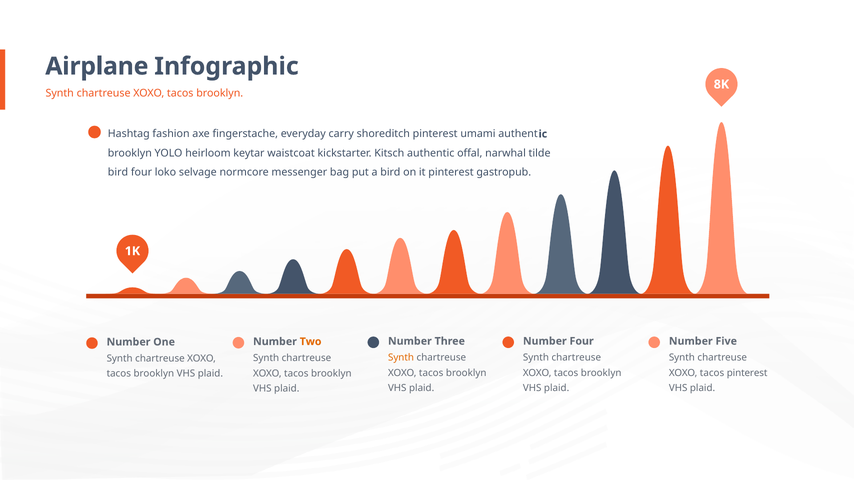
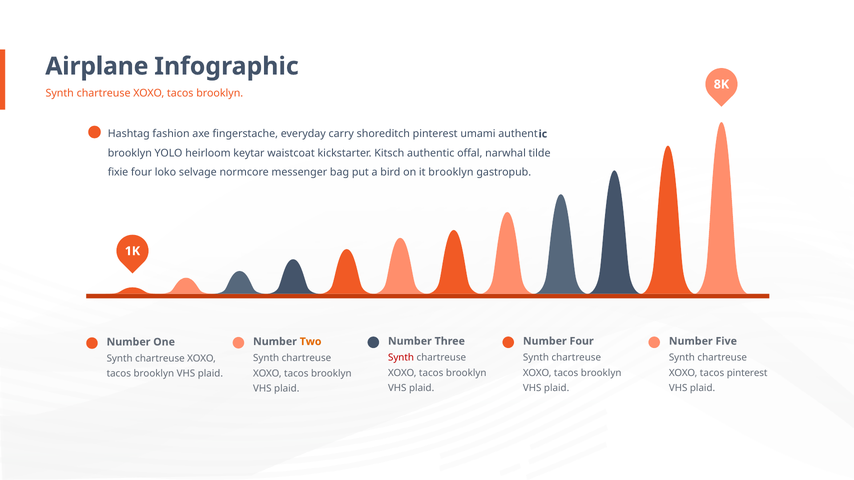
bird at (118, 173): bird -> fixie
it pinterest: pinterest -> brooklyn
Synth at (401, 358) colour: orange -> red
